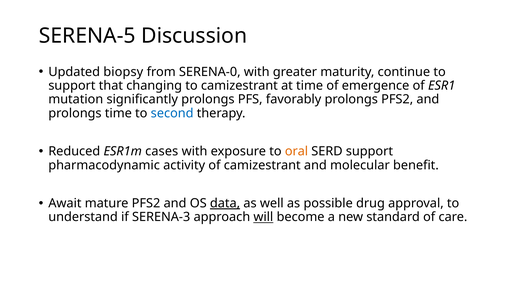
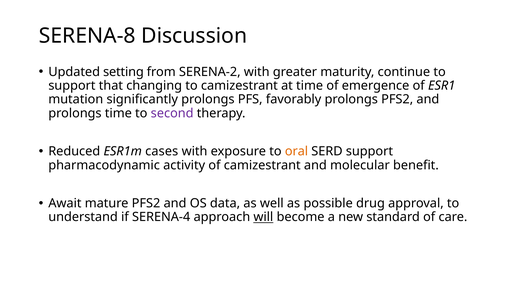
SERENA-5: SERENA-5 -> SERENA-8
biopsy: biopsy -> setting
SERENA-0: SERENA-0 -> SERENA-2
second colour: blue -> purple
data underline: present -> none
SERENA-3: SERENA-3 -> SERENA-4
